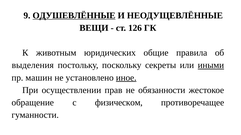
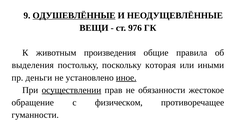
126: 126 -> 976
юридических: юридических -> произведения
секреты: секреты -> которая
иными underline: present -> none
машин: машин -> деньги
осуществлении underline: none -> present
